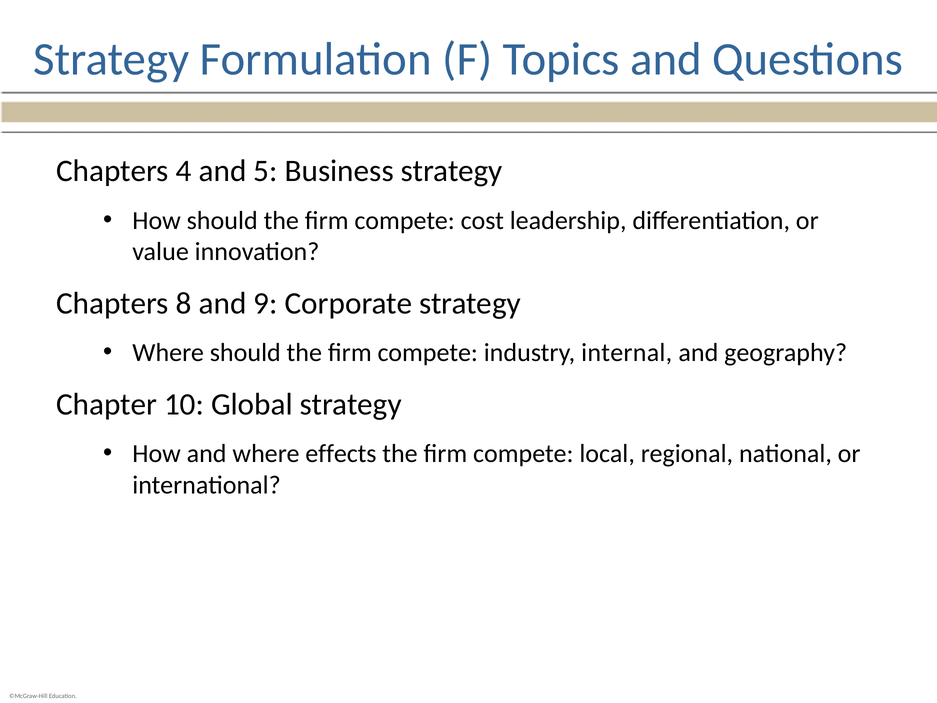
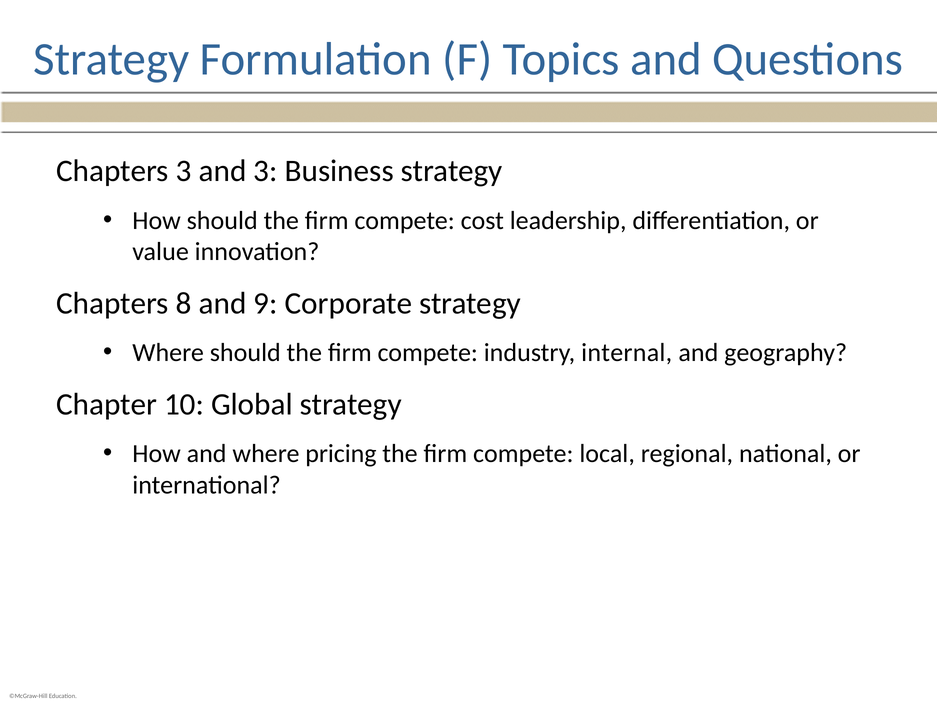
Chapters 4: 4 -> 3
and 5: 5 -> 3
effects: effects -> pricing
